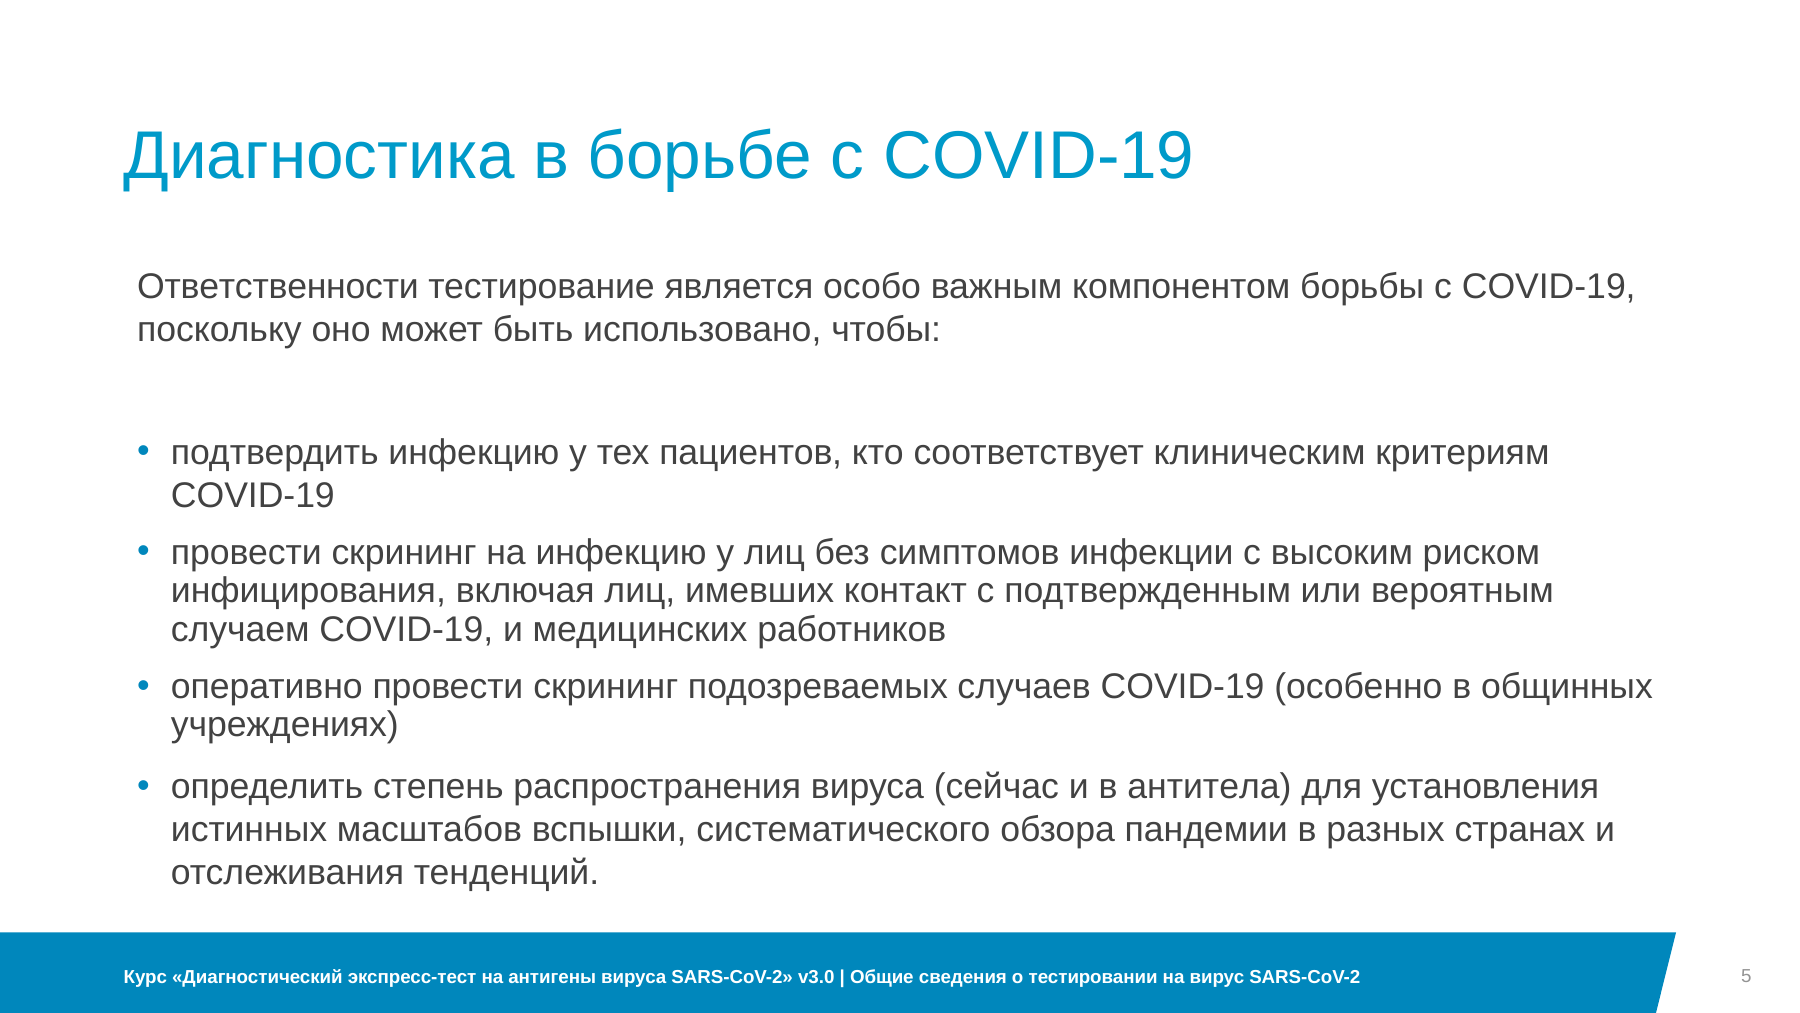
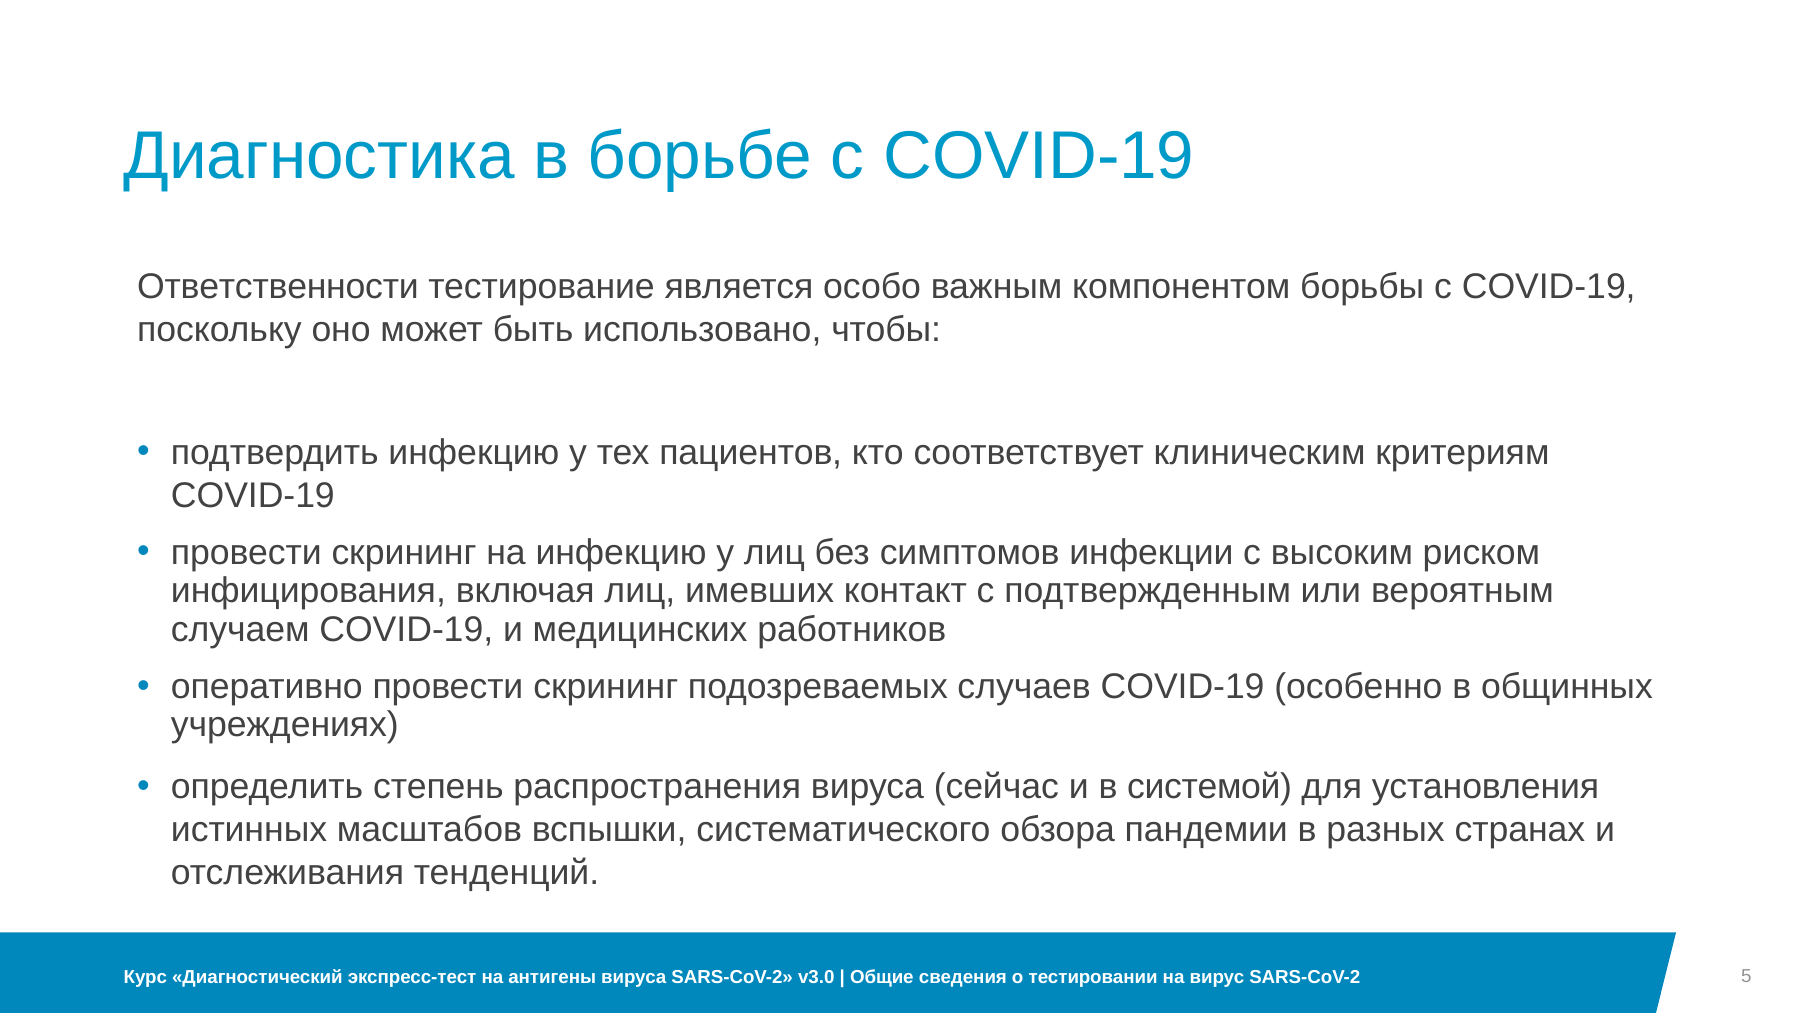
антитела: антитела -> системой
